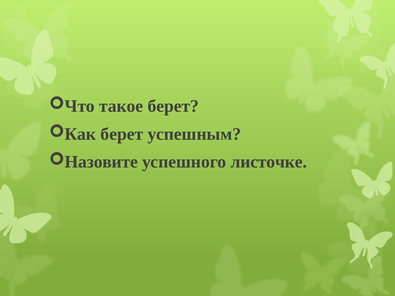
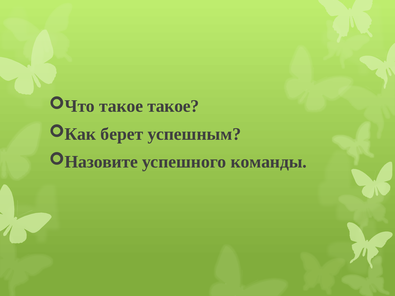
такое берет: берет -> такое
листочке: листочке -> команды
